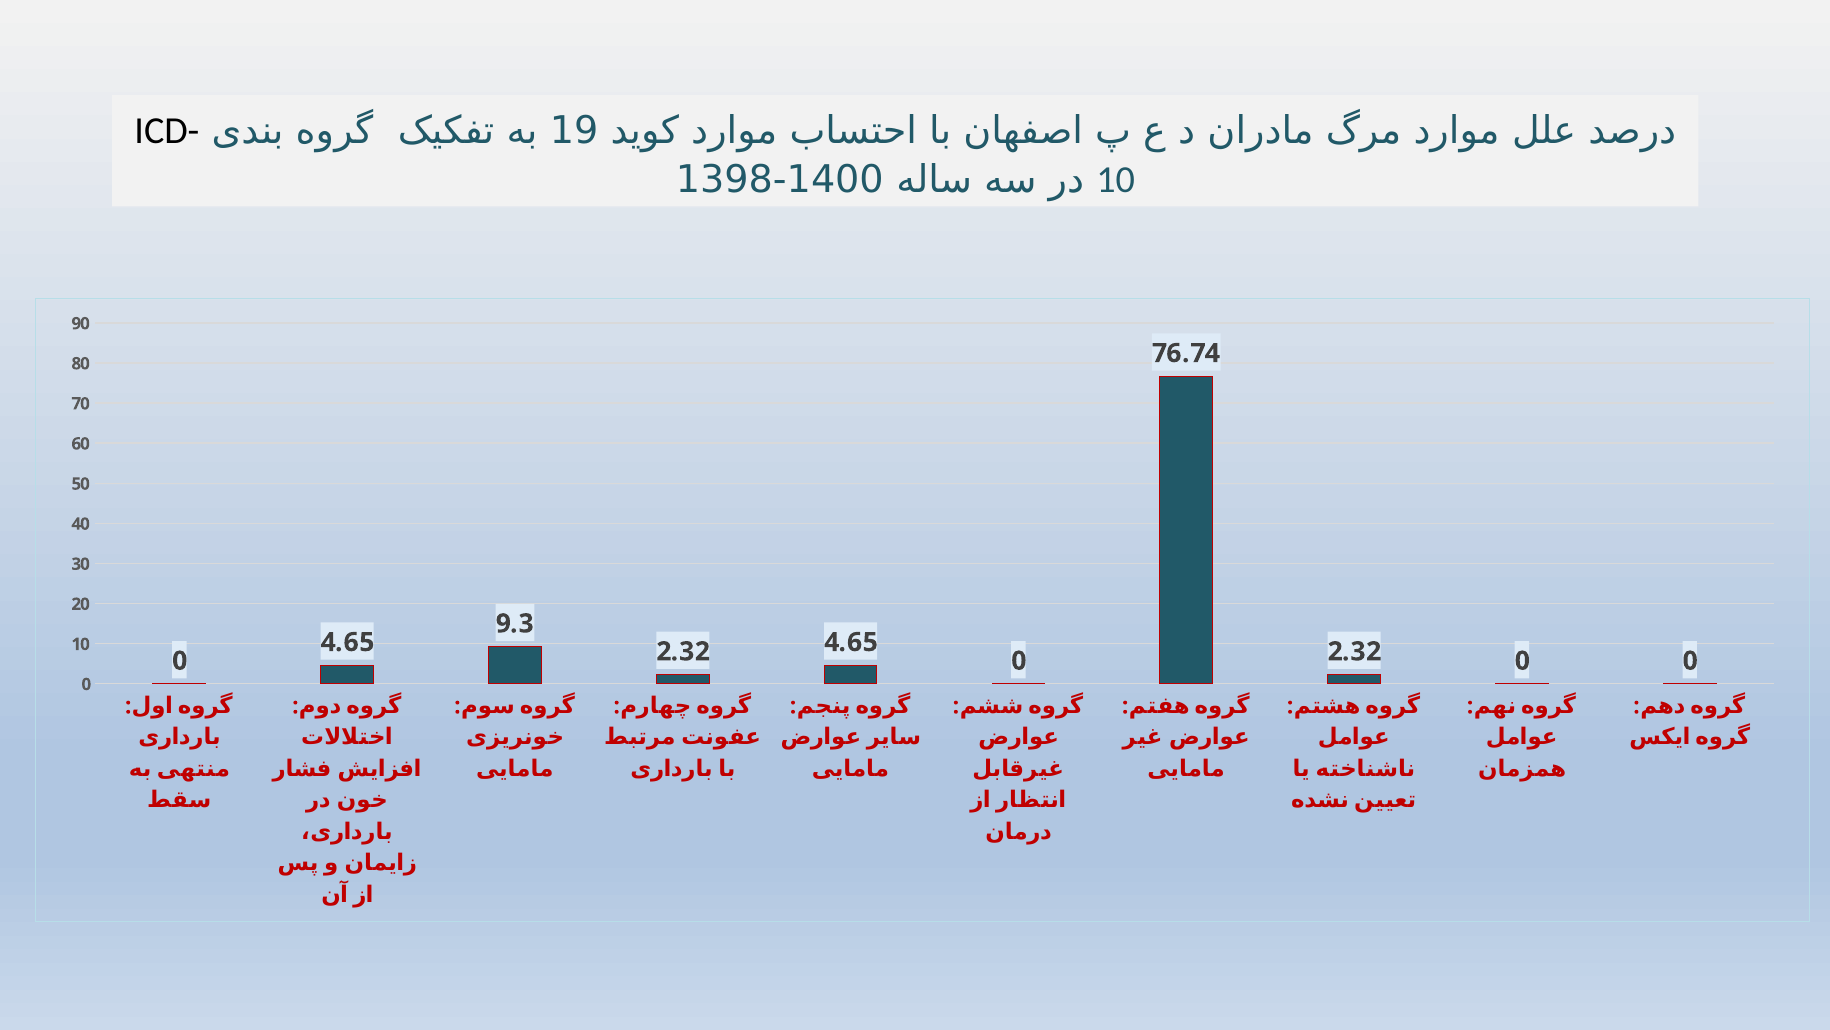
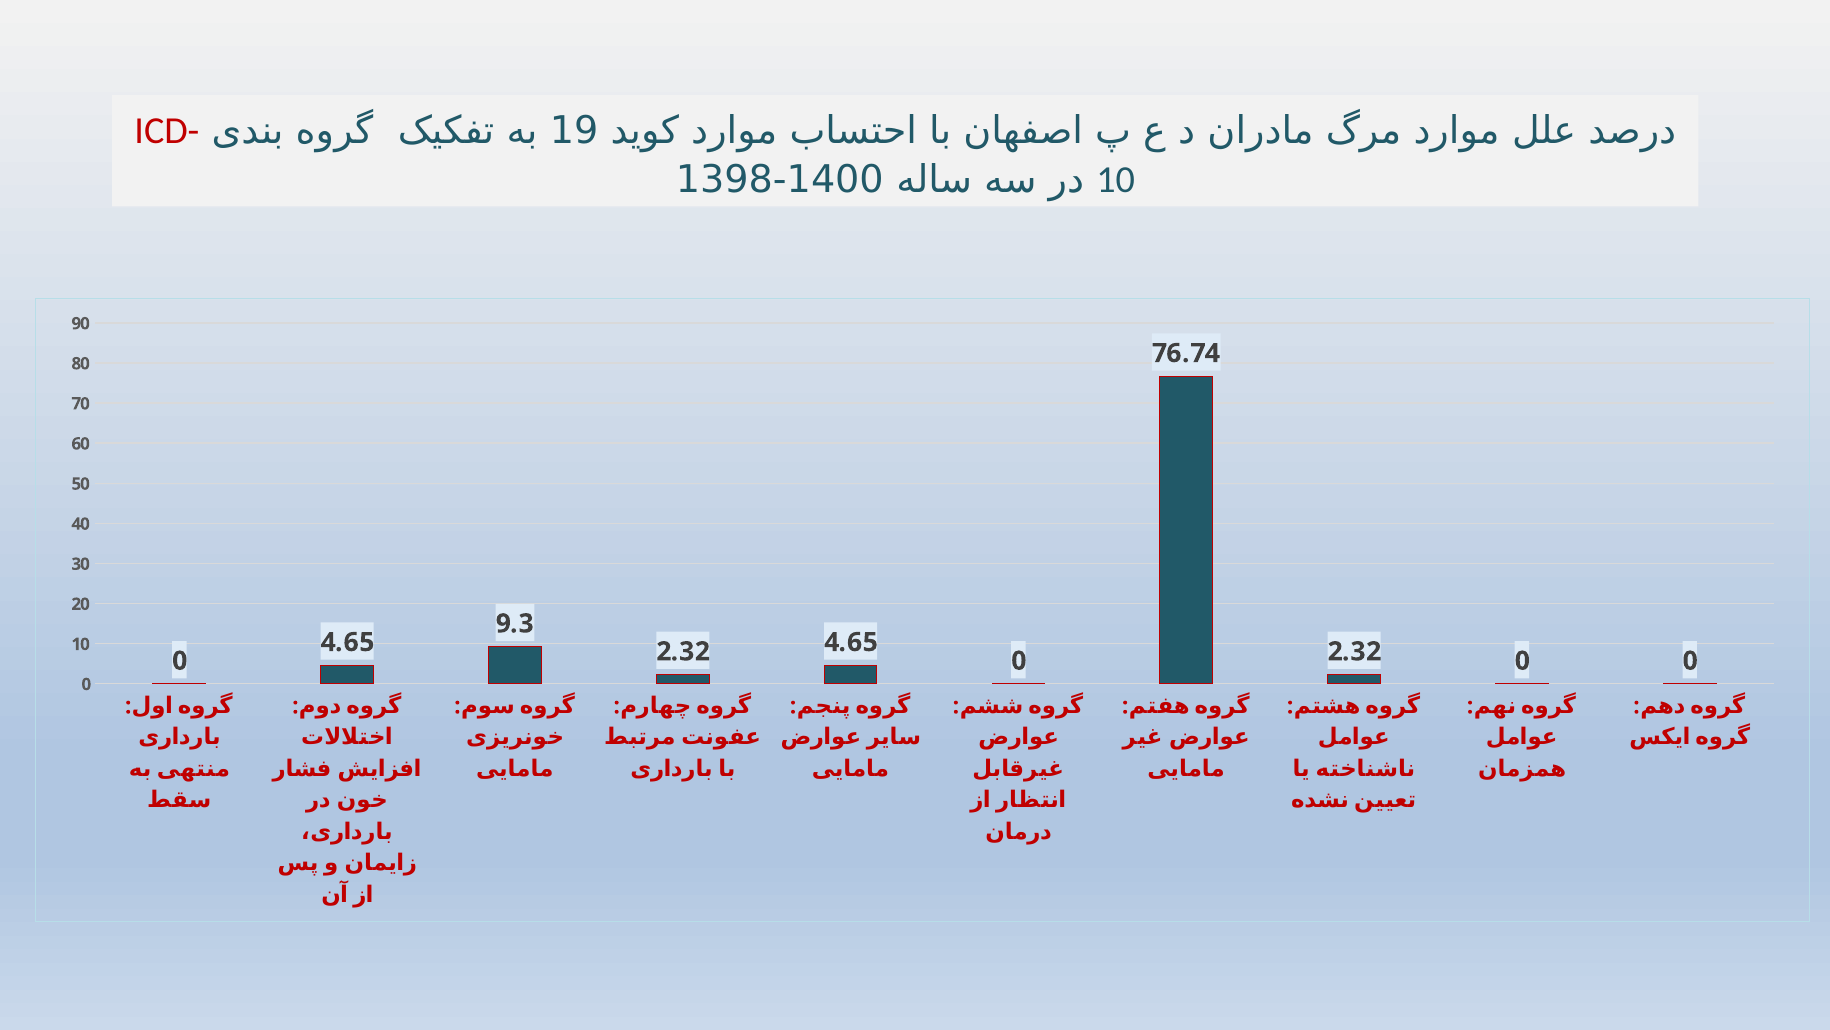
ICD- colour: black -> red
